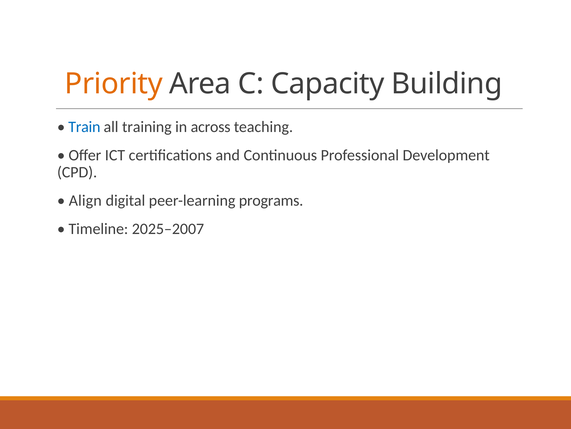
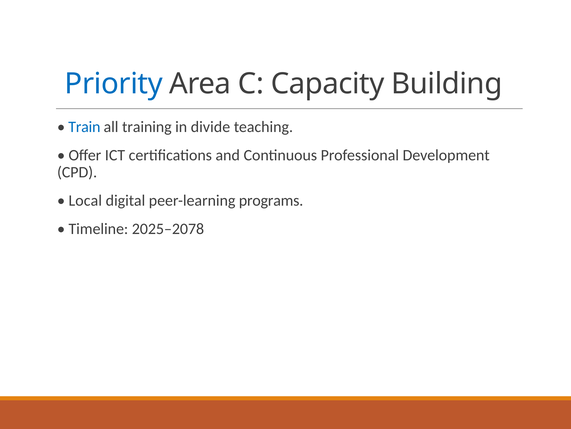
Priority colour: orange -> blue
across: across -> divide
Align: Align -> Local
2025–2007: 2025–2007 -> 2025–2078
